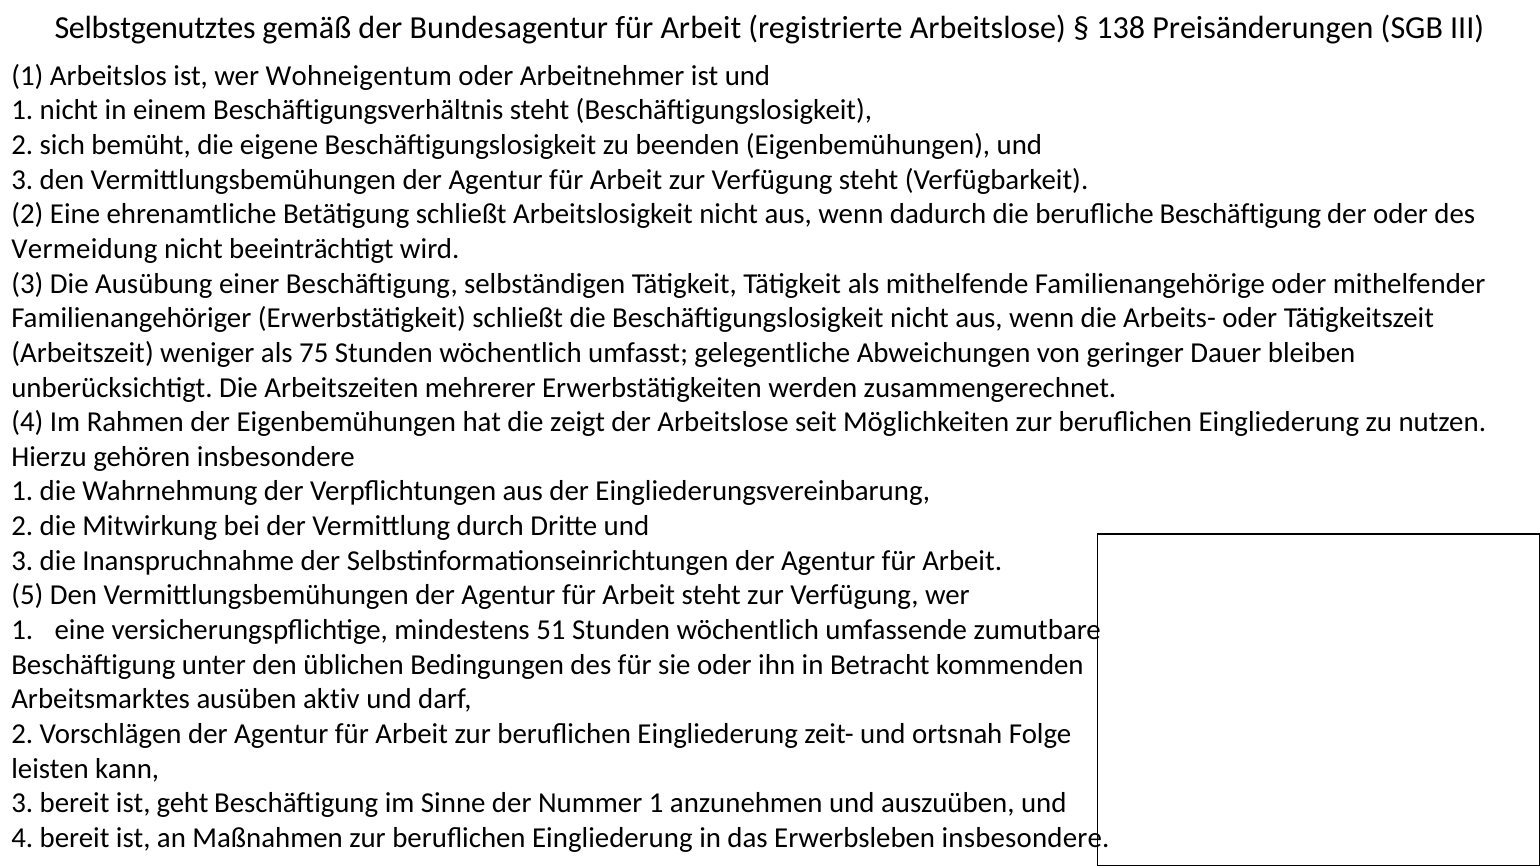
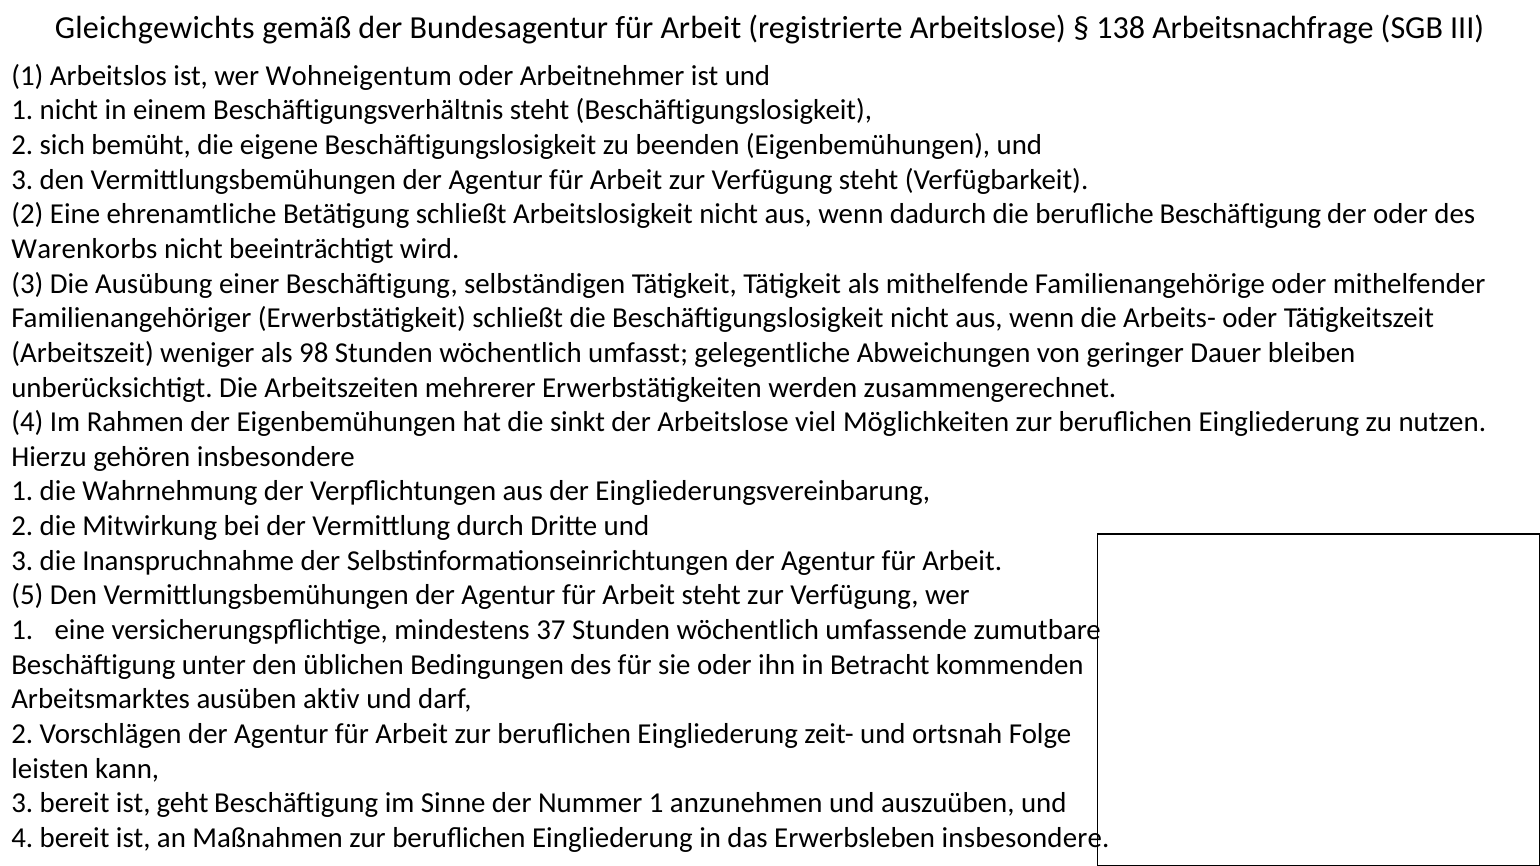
Selbstgenutztes: Selbstgenutztes -> Gleichgewichts
Preisänderungen: Preisänderungen -> Arbeitsnachfrage
Vermeidung: Vermeidung -> Warenkorbs
75: 75 -> 98
zeigt: zeigt -> sinkt
seit: seit -> viel
51: 51 -> 37
